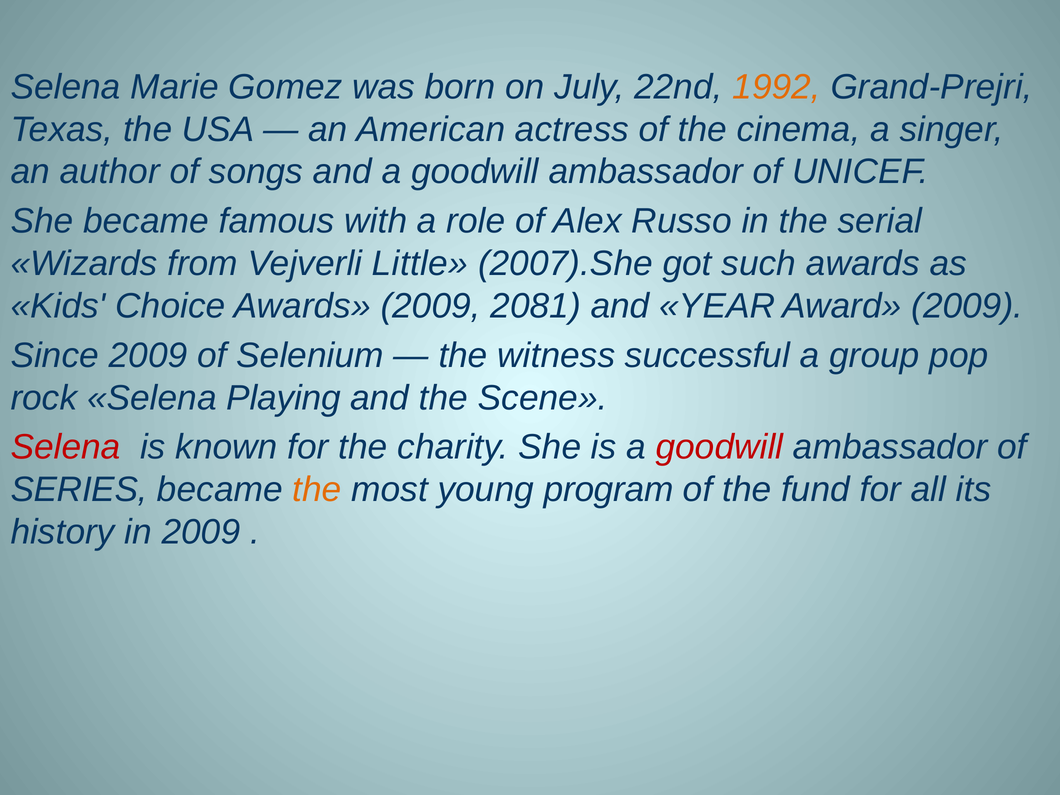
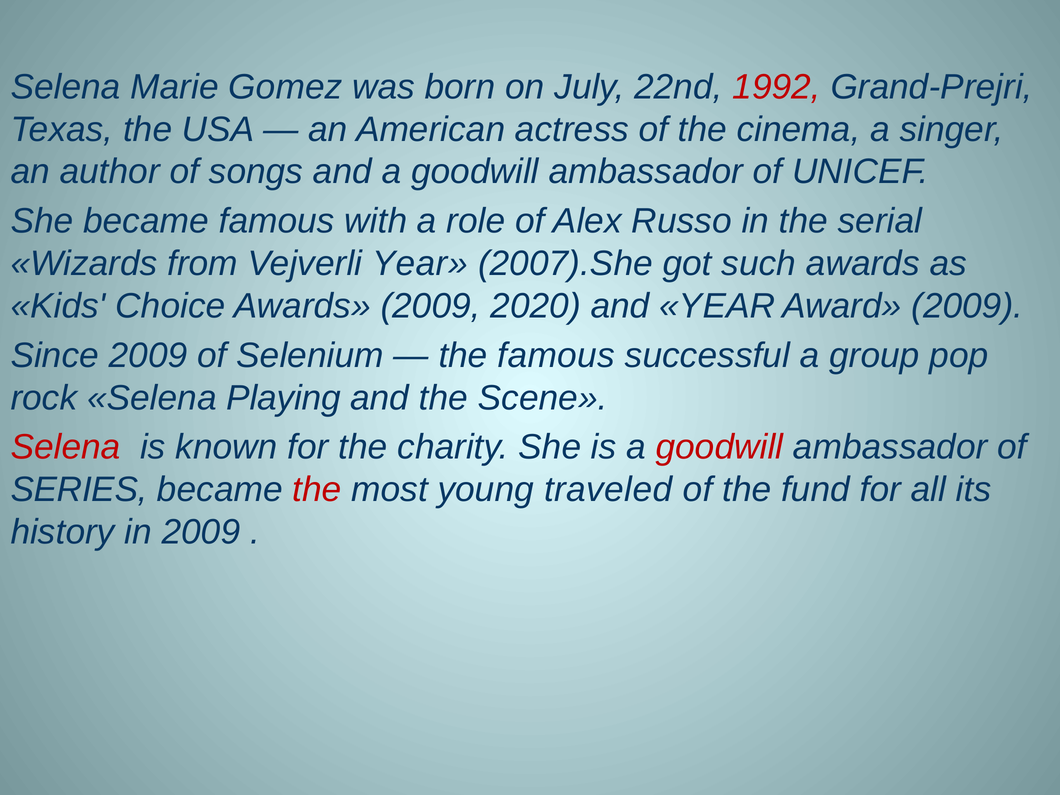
1992 colour: orange -> red
Vejverli Little: Little -> Year
2081: 2081 -> 2020
the witness: witness -> famous
the at (317, 490) colour: orange -> red
program: program -> traveled
